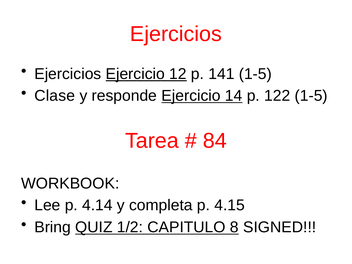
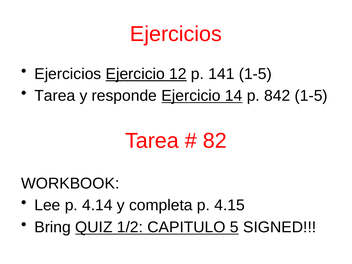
Clase at (55, 96): Clase -> Tarea
122: 122 -> 842
84: 84 -> 82
8: 8 -> 5
